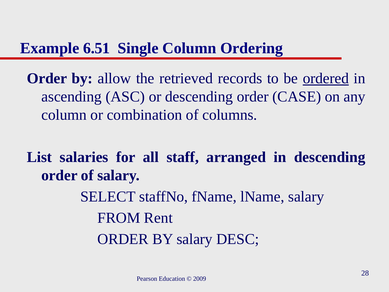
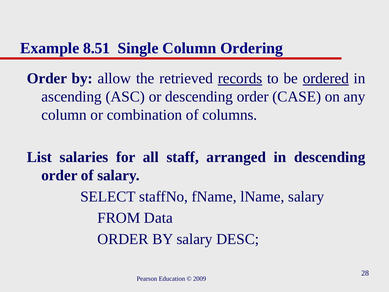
6.51: 6.51 -> 8.51
records underline: none -> present
Rent: Rent -> Data
